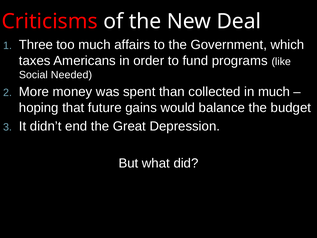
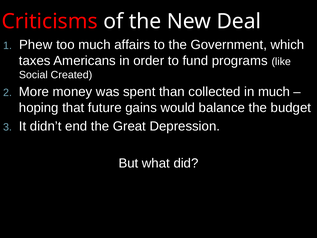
Three: Three -> Phew
Needed: Needed -> Created
